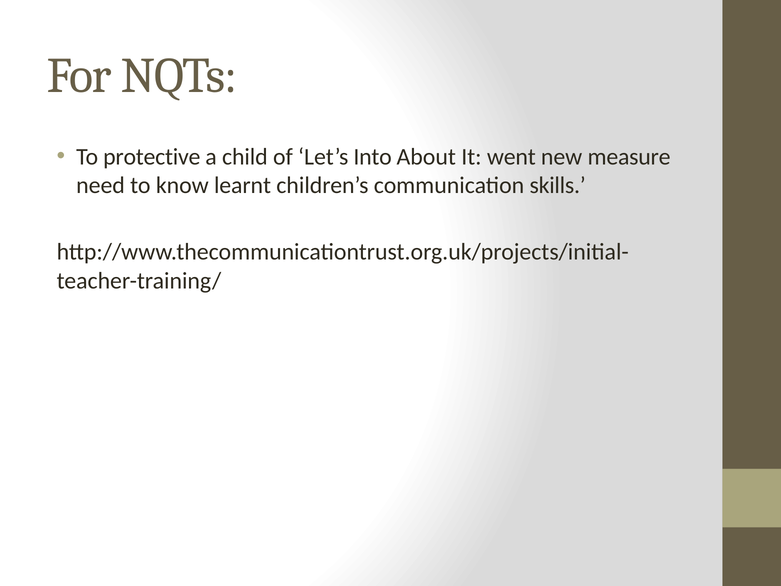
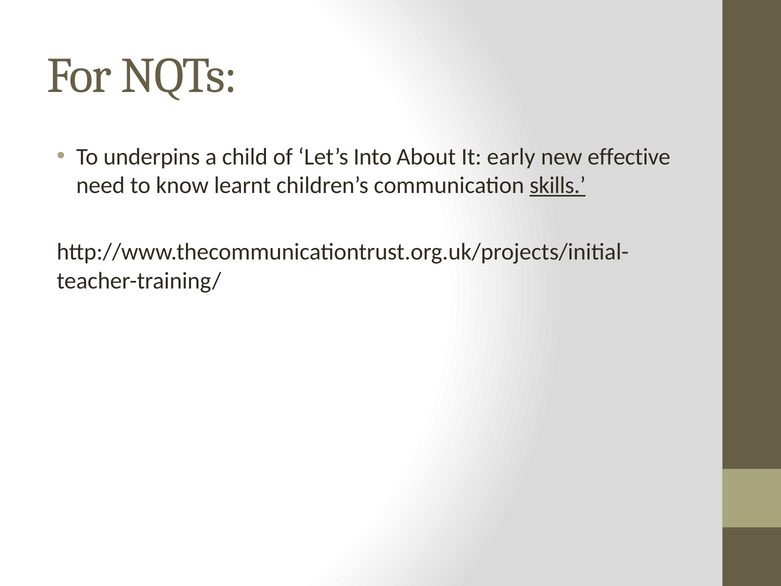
protective: protective -> underpins
went: went -> early
measure: measure -> effective
skills underline: none -> present
